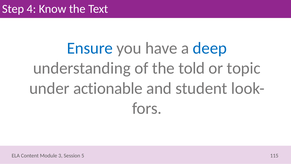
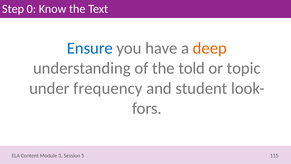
4: 4 -> 0
deep colour: blue -> orange
actionable: actionable -> frequency
